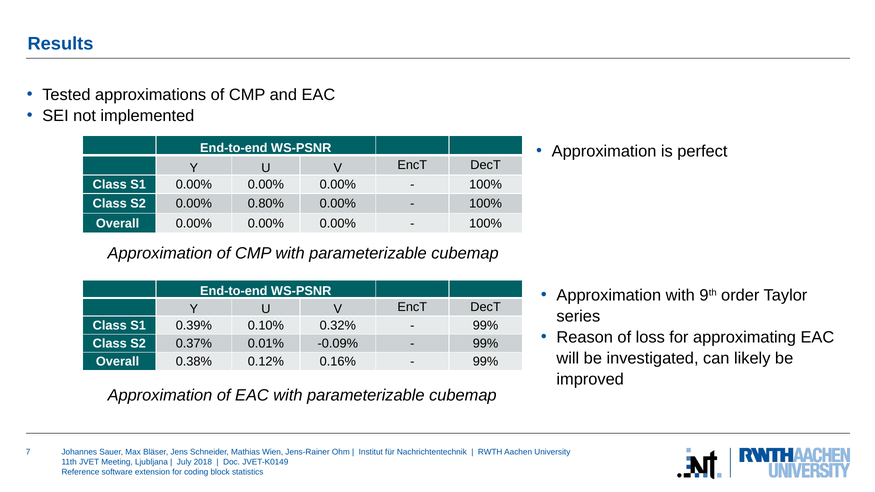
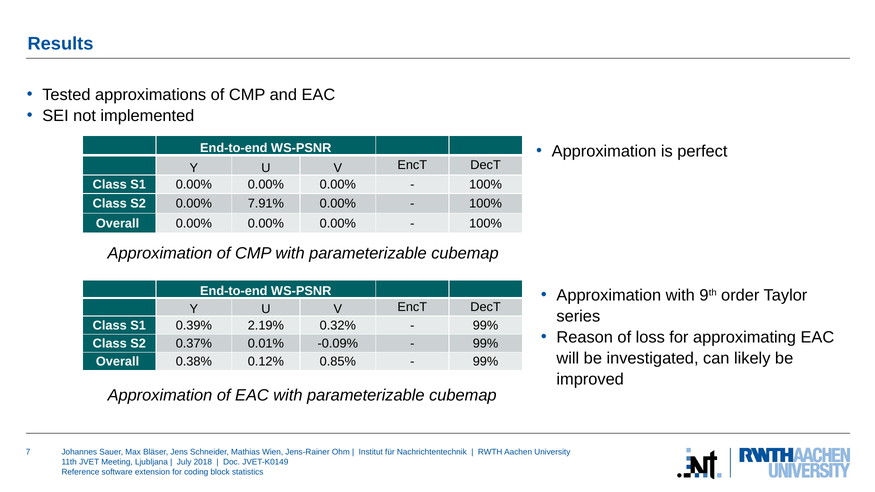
0.80%: 0.80% -> 7.91%
0.10%: 0.10% -> 2.19%
0.16%: 0.16% -> 0.85%
